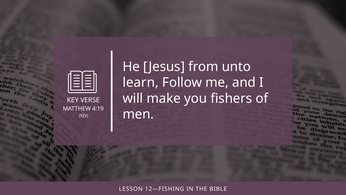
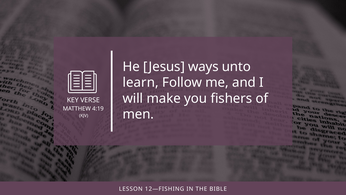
from: from -> ways
